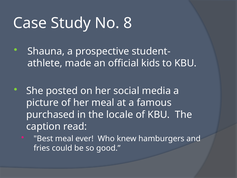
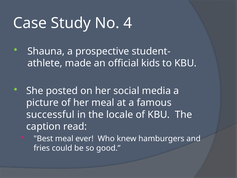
8: 8 -> 4
purchased: purchased -> successful
